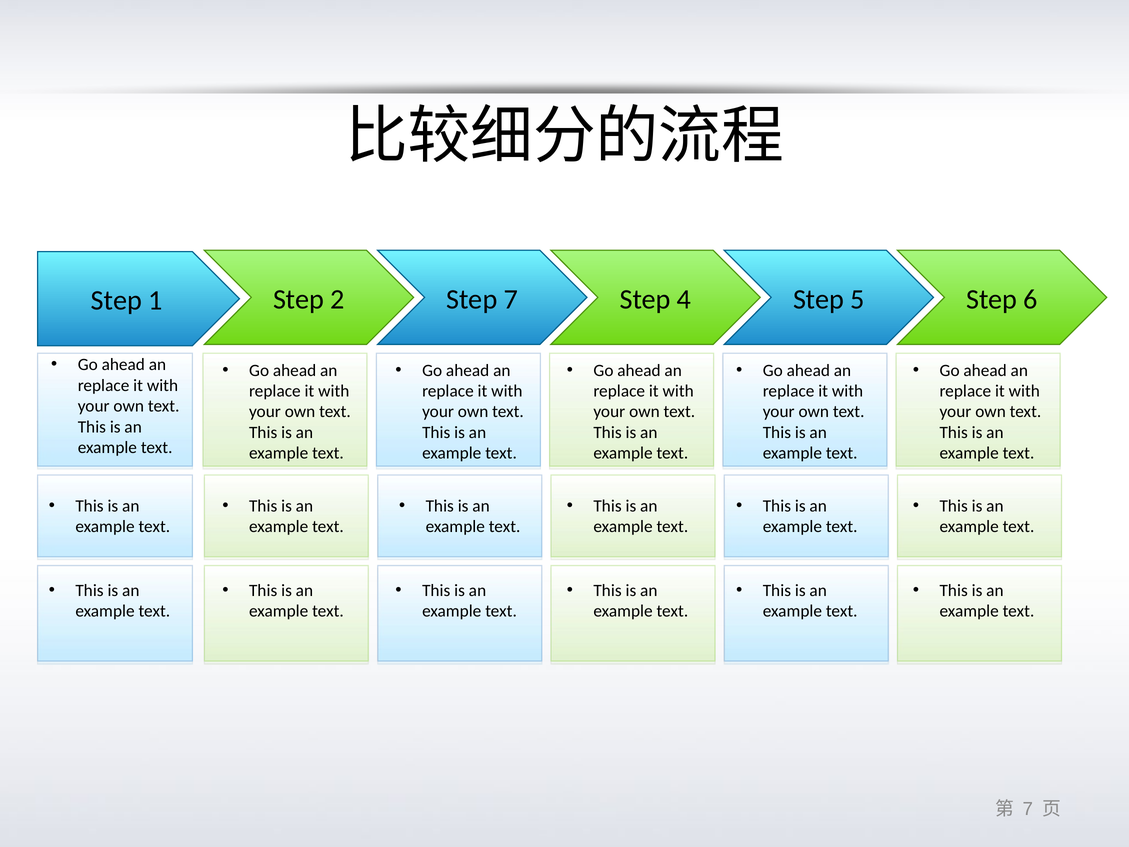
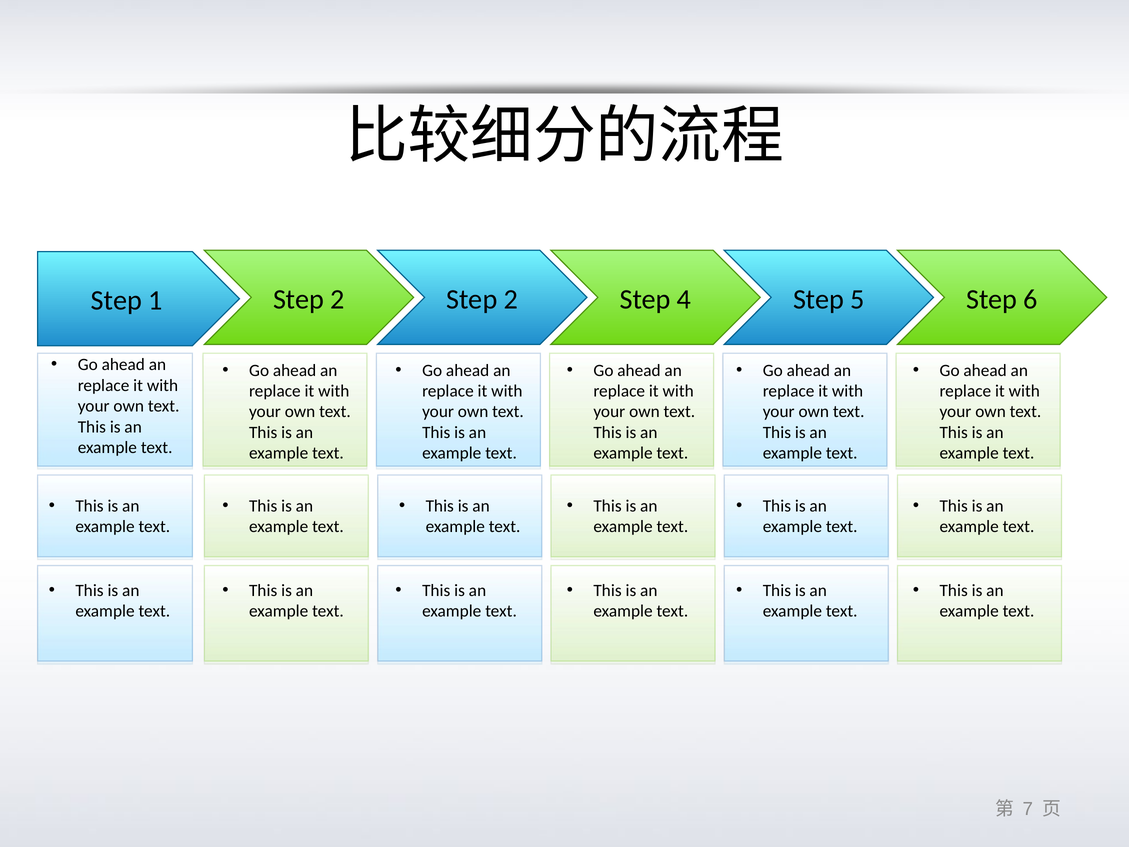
2 Step 7: 7 -> 2
